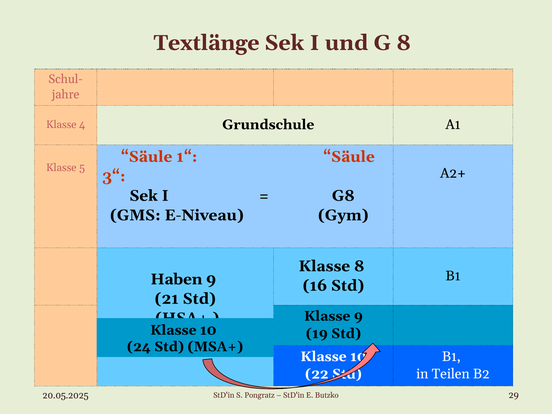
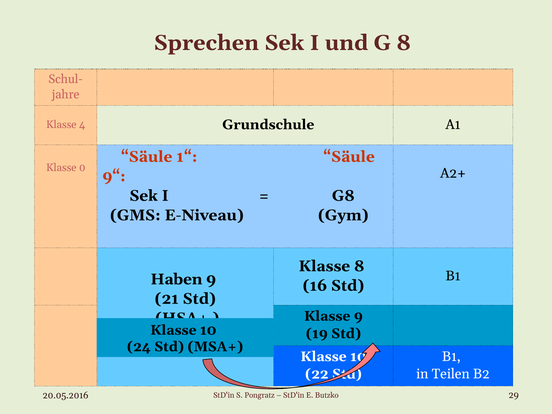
Textlänge: Textlänge -> Sprechen
5: 5 -> 0
3“: 3“ -> 9“
20.05.2025: 20.05.2025 -> 20.05.2016
